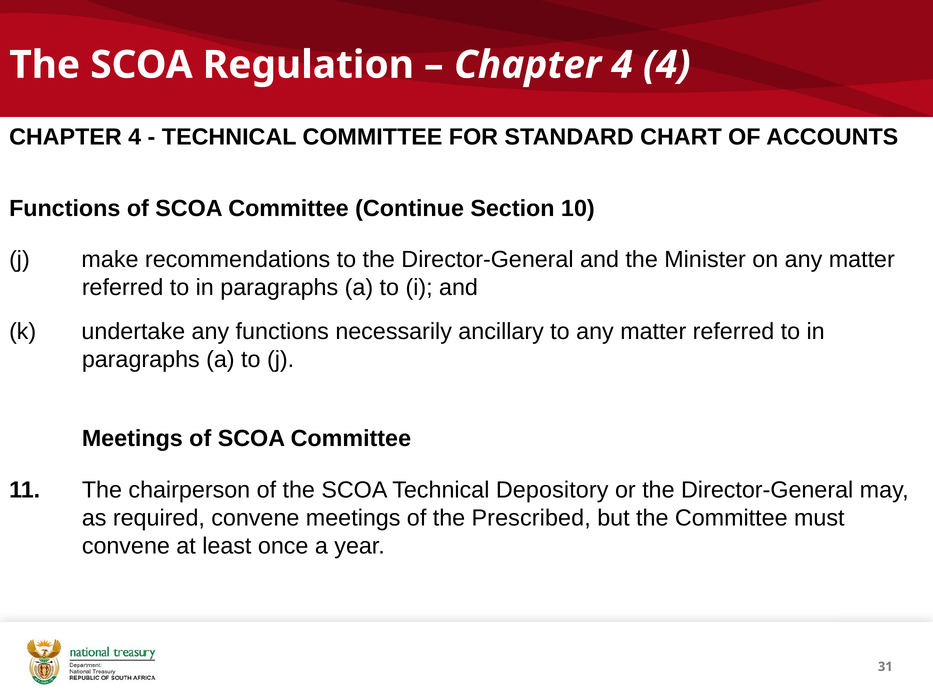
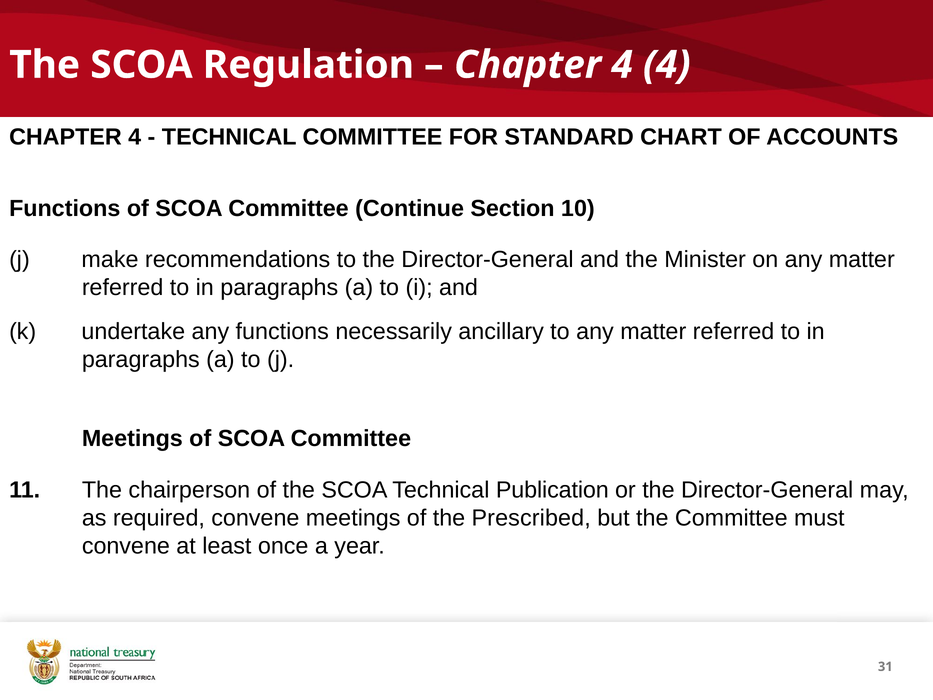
Depository: Depository -> Publication
